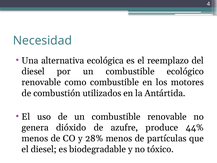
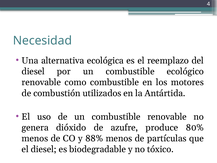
44%: 44% -> 80%
28%: 28% -> 88%
